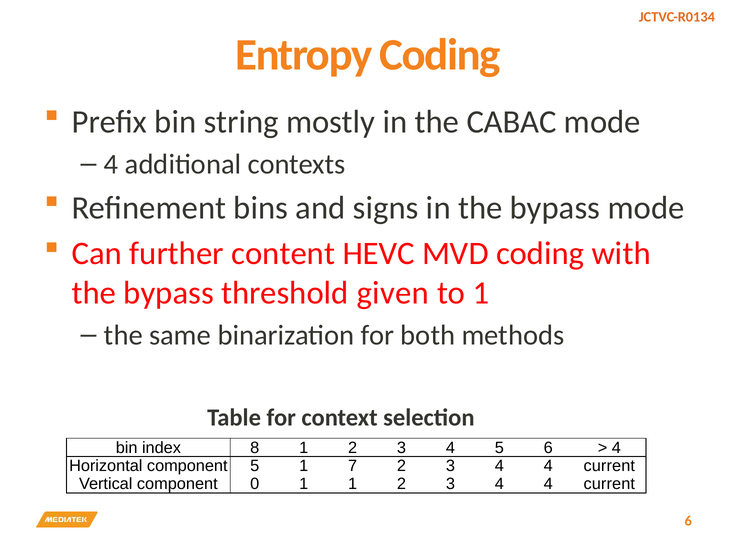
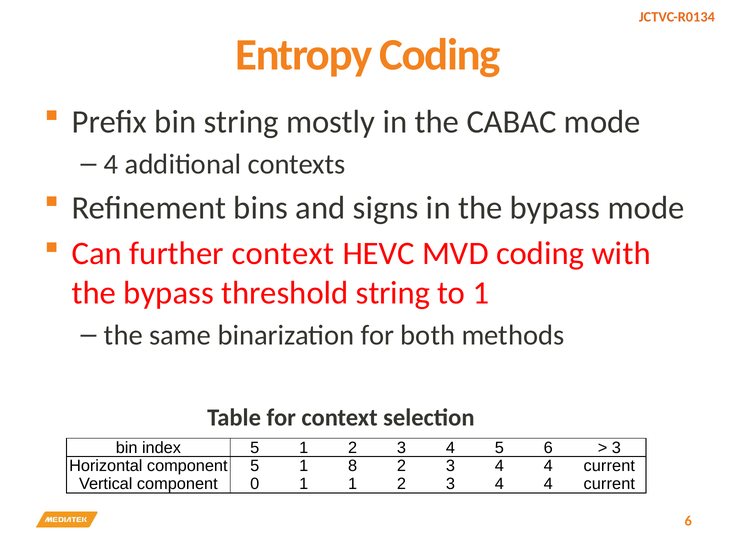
further content: content -> context
threshold given: given -> string
index 8: 8 -> 5
4 at (616, 448): 4 -> 3
7: 7 -> 8
